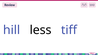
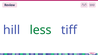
less colour: black -> green
